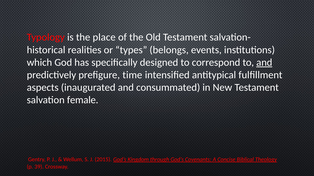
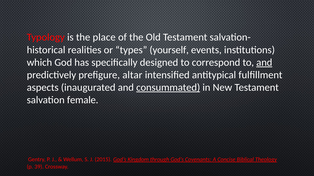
belongs: belongs -> yourself
time: time -> altar
consummated underline: none -> present
